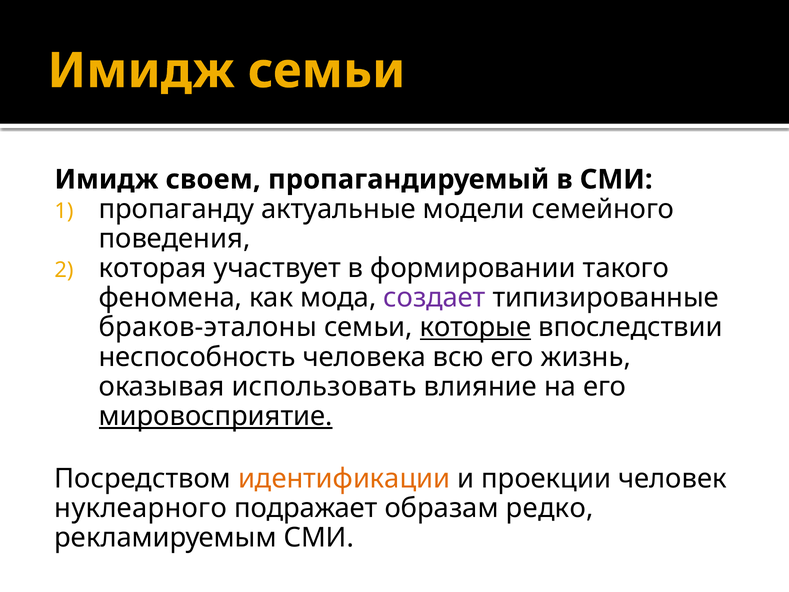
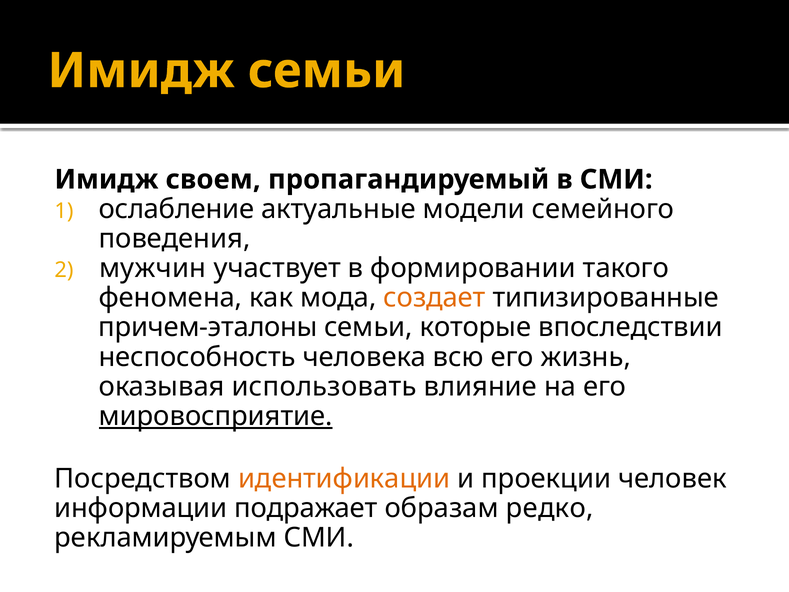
пропаганду: пропаганду -> ослабление
которая: которая -> мужчин
создает colour: purple -> orange
браков-эталоны: браков-эталоны -> причем-эталоны
которые underline: present -> none
нуклеарного: нуклеарного -> информации
